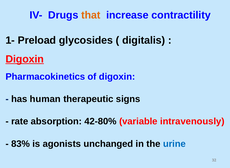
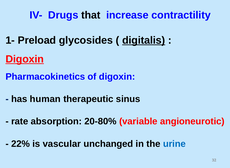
that colour: orange -> black
digitalis underline: none -> present
signs: signs -> sinus
42-80%: 42-80% -> 20-80%
intravenously: intravenously -> angioneurotic
83%: 83% -> 22%
agonists: agonists -> vascular
